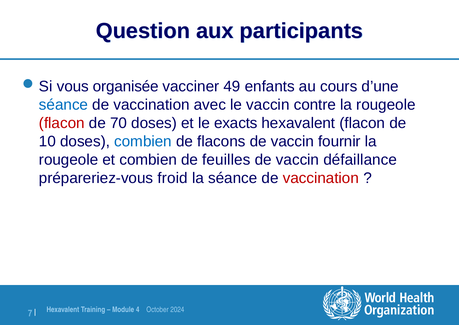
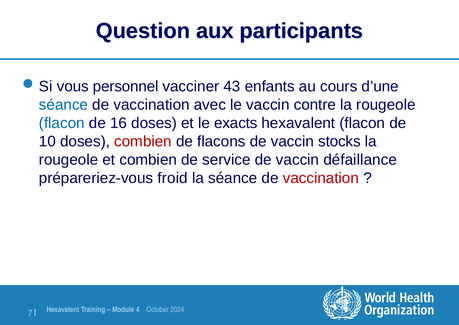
organisée: organisée -> personnel
49: 49 -> 43
flacon at (62, 123) colour: red -> blue
70: 70 -> 16
combien at (143, 141) colour: blue -> red
fournir: fournir -> stocks
feuilles: feuilles -> service
